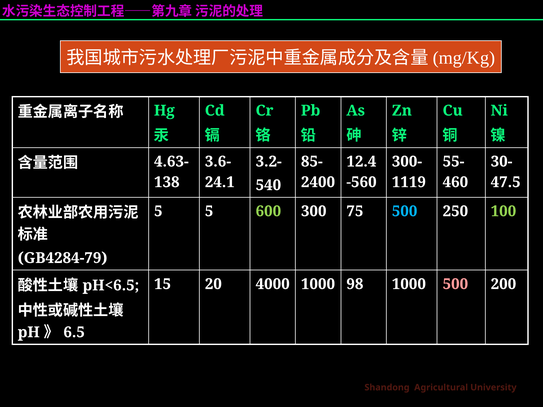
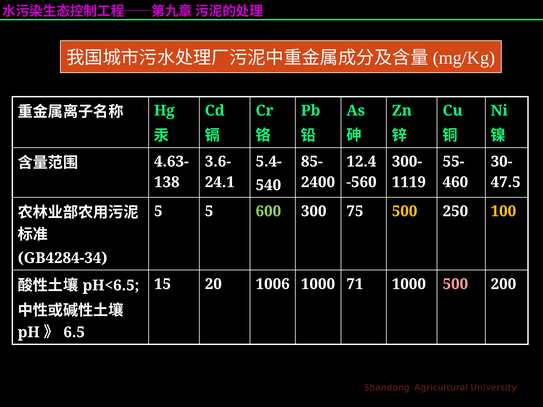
3.2-: 3.2- -> 5.4-
500 at (405, 211) colour: light blue -> yellow
100 colour: light green -> yellow
GB4284-79: GB4284-79 -> GB4284-34
4000: 4000 -> 1006
98: 98 -> 71
